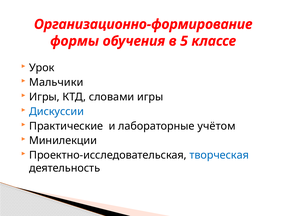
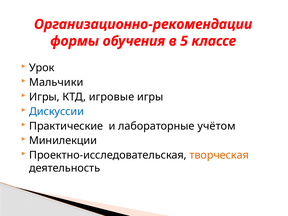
Организационно-формирование: Организационно-формирование -> Организационно-рекомендации
словами: словами -> игровые
творческая colour: blue -> orange
